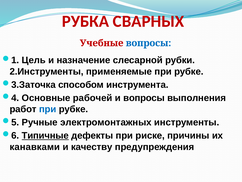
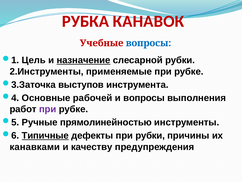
СВАРНЫХ: СВАРНЫХ -> КАНАВОК
назначение underline: none -> present
способом: способом -> выступов
при at (48, 109) colour: blue -> purple
электромонтажных: электромонтажных -> прямолинейностью
при риске: риске -> рубки
